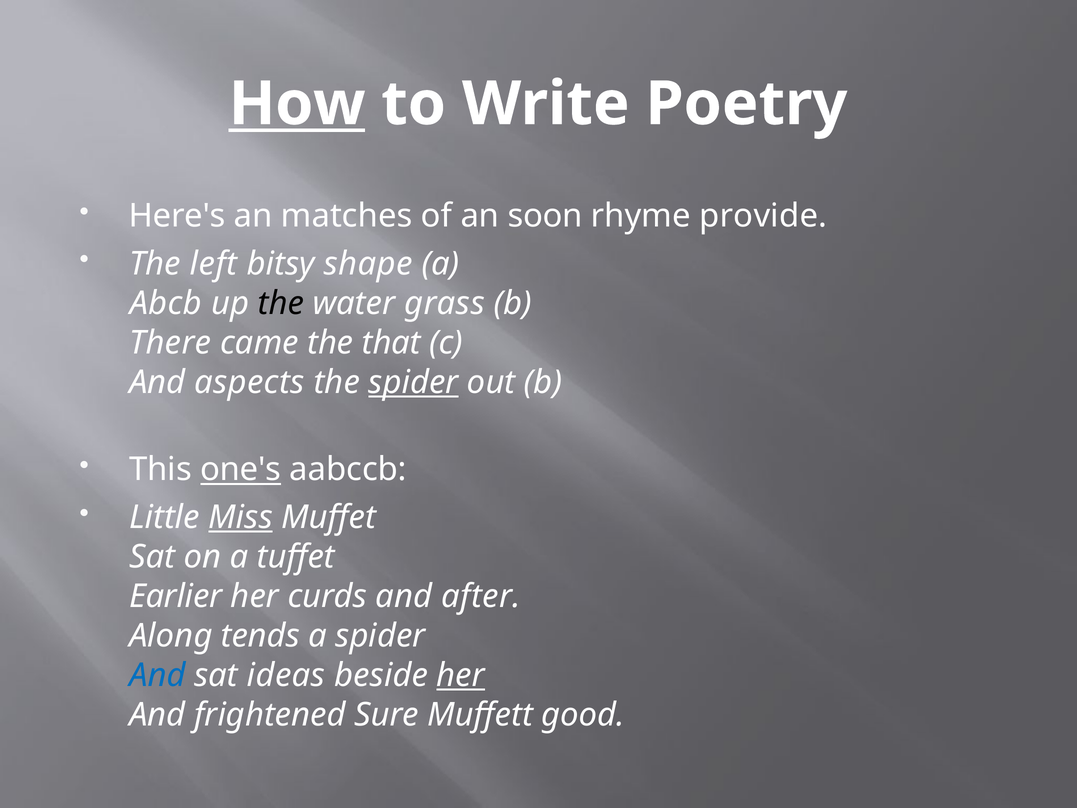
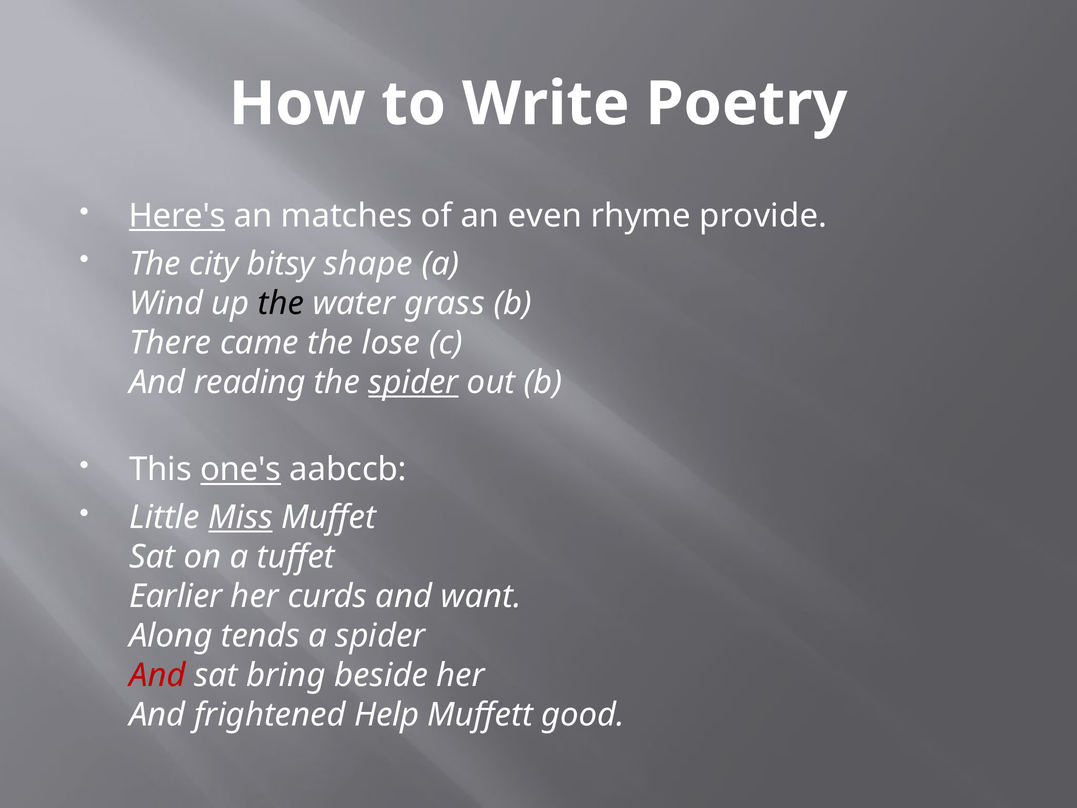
How underline: present -> none
Here's underline: none -> present
soon: soon -> even
left: left -> city
Abcb: Abcb -> Wind
that: that -> lose
aspects: aspects -> reading
after: after -> want
And at (157, 675) colour: blue -> red
ideas: ideas -> bring
her at (461, 675) underline: present -> none
Sure: Sure -> Help
